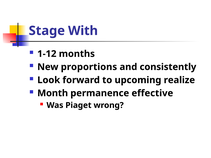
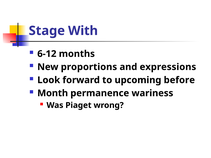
1-12: 1-12 -> 6-12
consistently: consistently -> expressions
realize: realize -> before
effective: effective -> wariness
